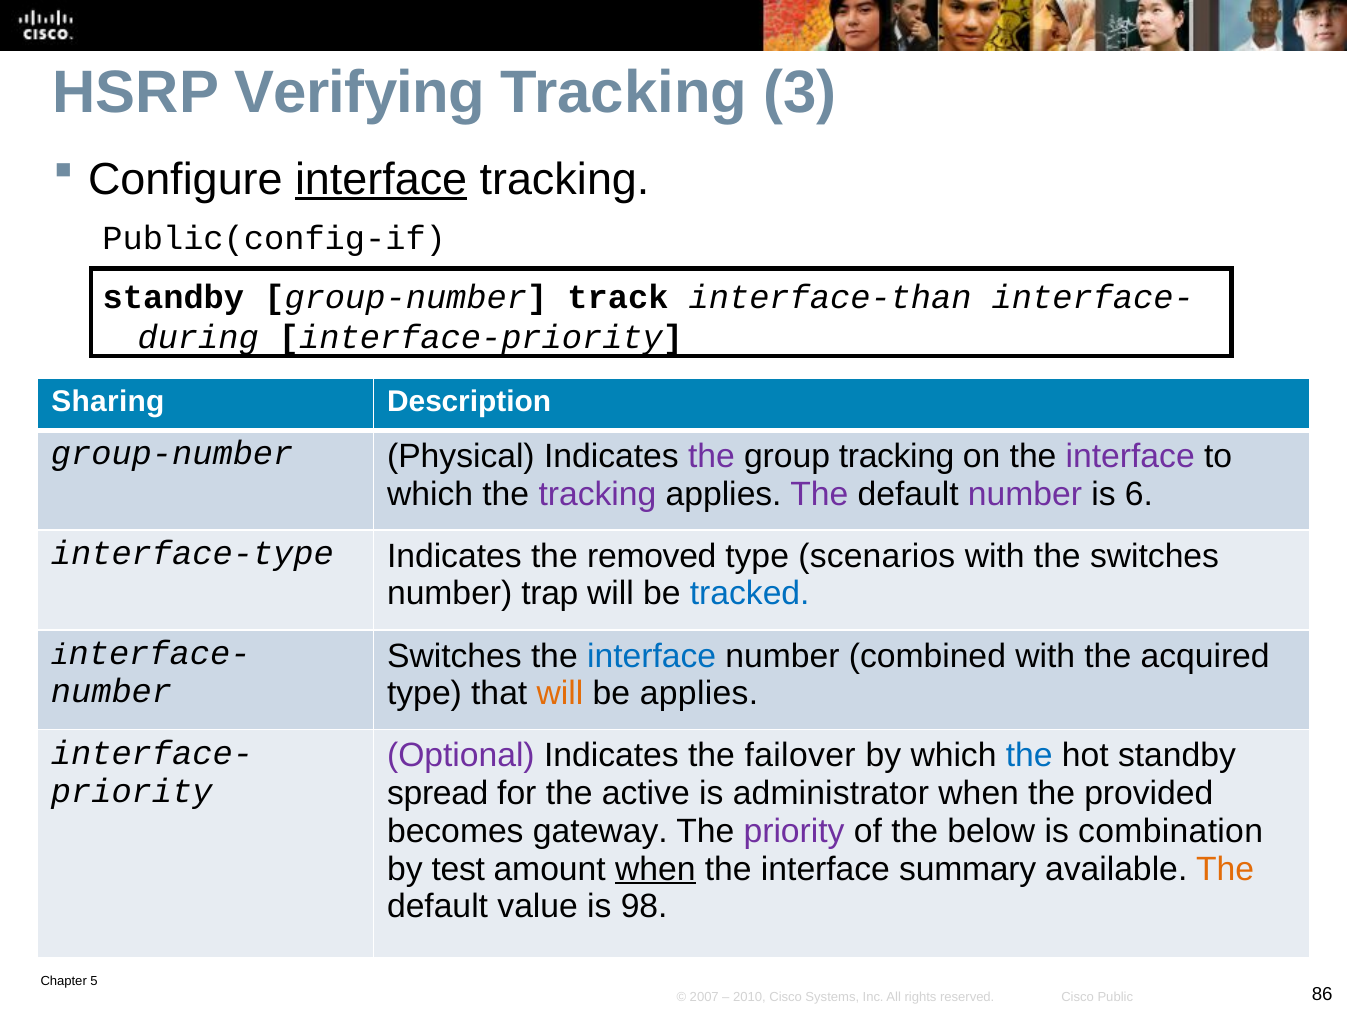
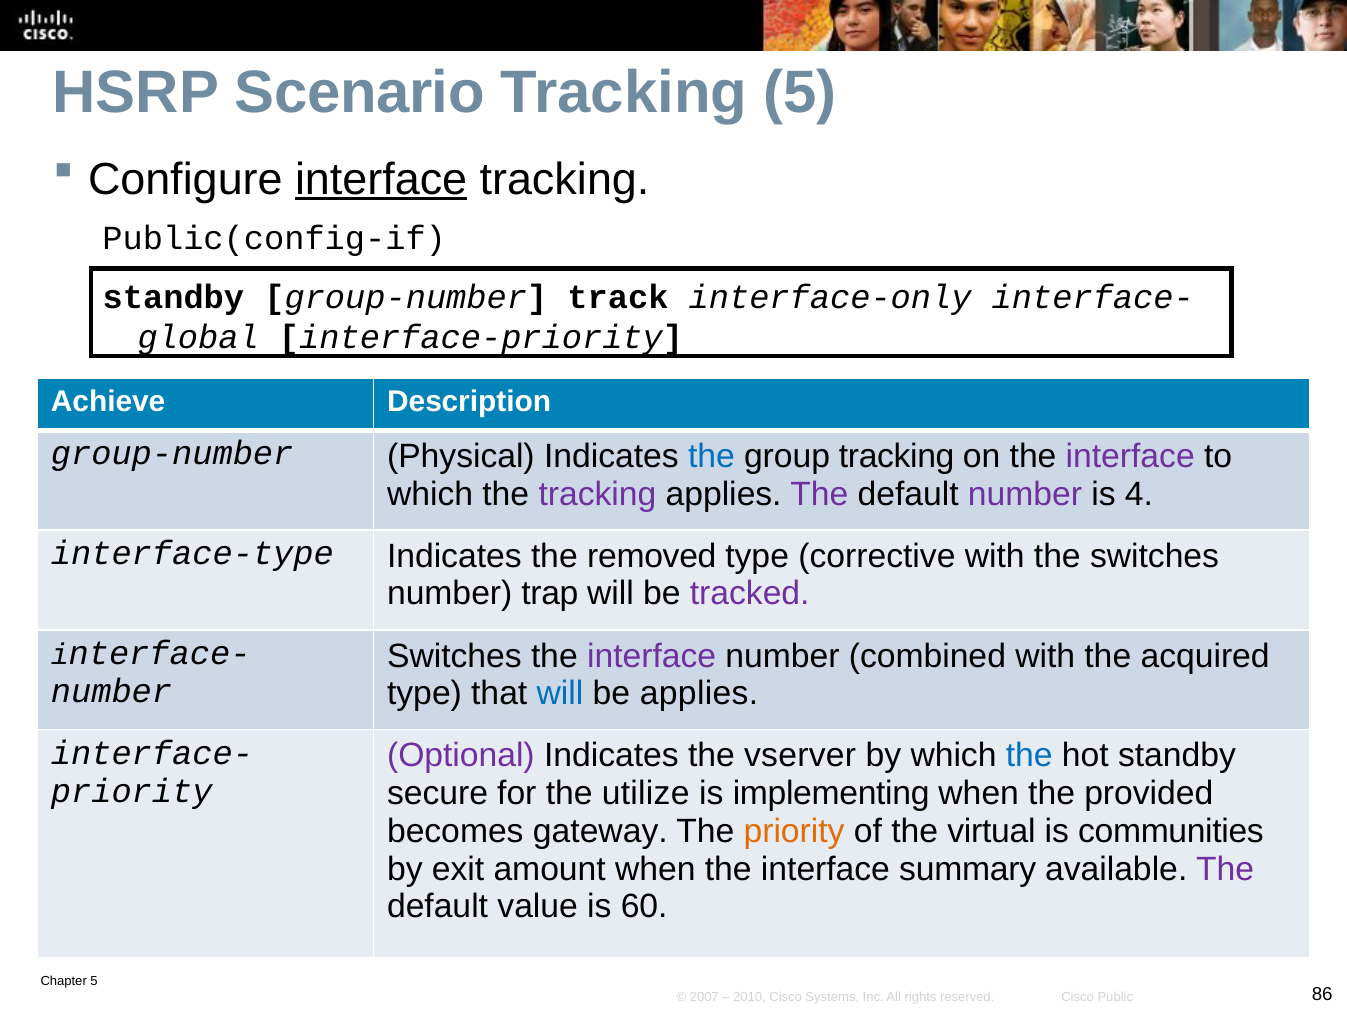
Verifying: Verifying -> Scenario
Tracking 3: 3 -> 5
interface-than: interface-than -> interface-only
during: during -> global
Sharing: Sharing -> Achieve
the at (711, 456) colour: purple -> blue
6: 6 -> 4
scenarios: scenarios -> corrective
tracked colour: blue -> purple
interface at (652, 656) colour: blue -> purple
will at (560, 694) colour: orange -> blue
failover: failover -> vserver
spread: spread -> secure
active: active -> utilize
administrator: administrator -> implementing
priority at (794, 831) colour: purple -> orange
below: below -> virtual
combination: combination -> communities
test: test -> exit
when at (655, 869) underline: present -> none
The at (1225, 869) colour: orange -> purple
98: 98 -> 60
